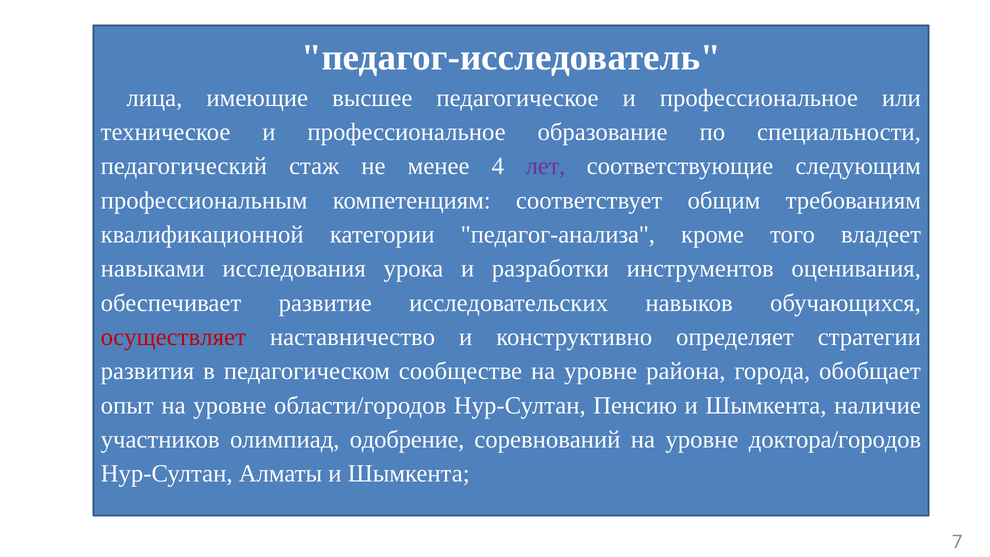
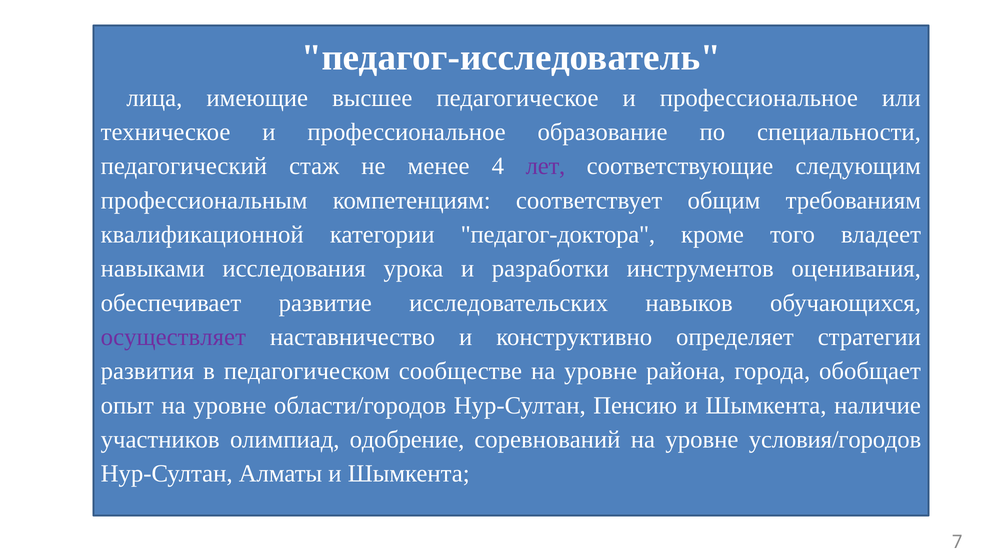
педагог-анализа: педагог-анализа -> педагог-доктора
осуществляет colour: red -> purple
доктора/городов: доктора/городов -> условия/городов
